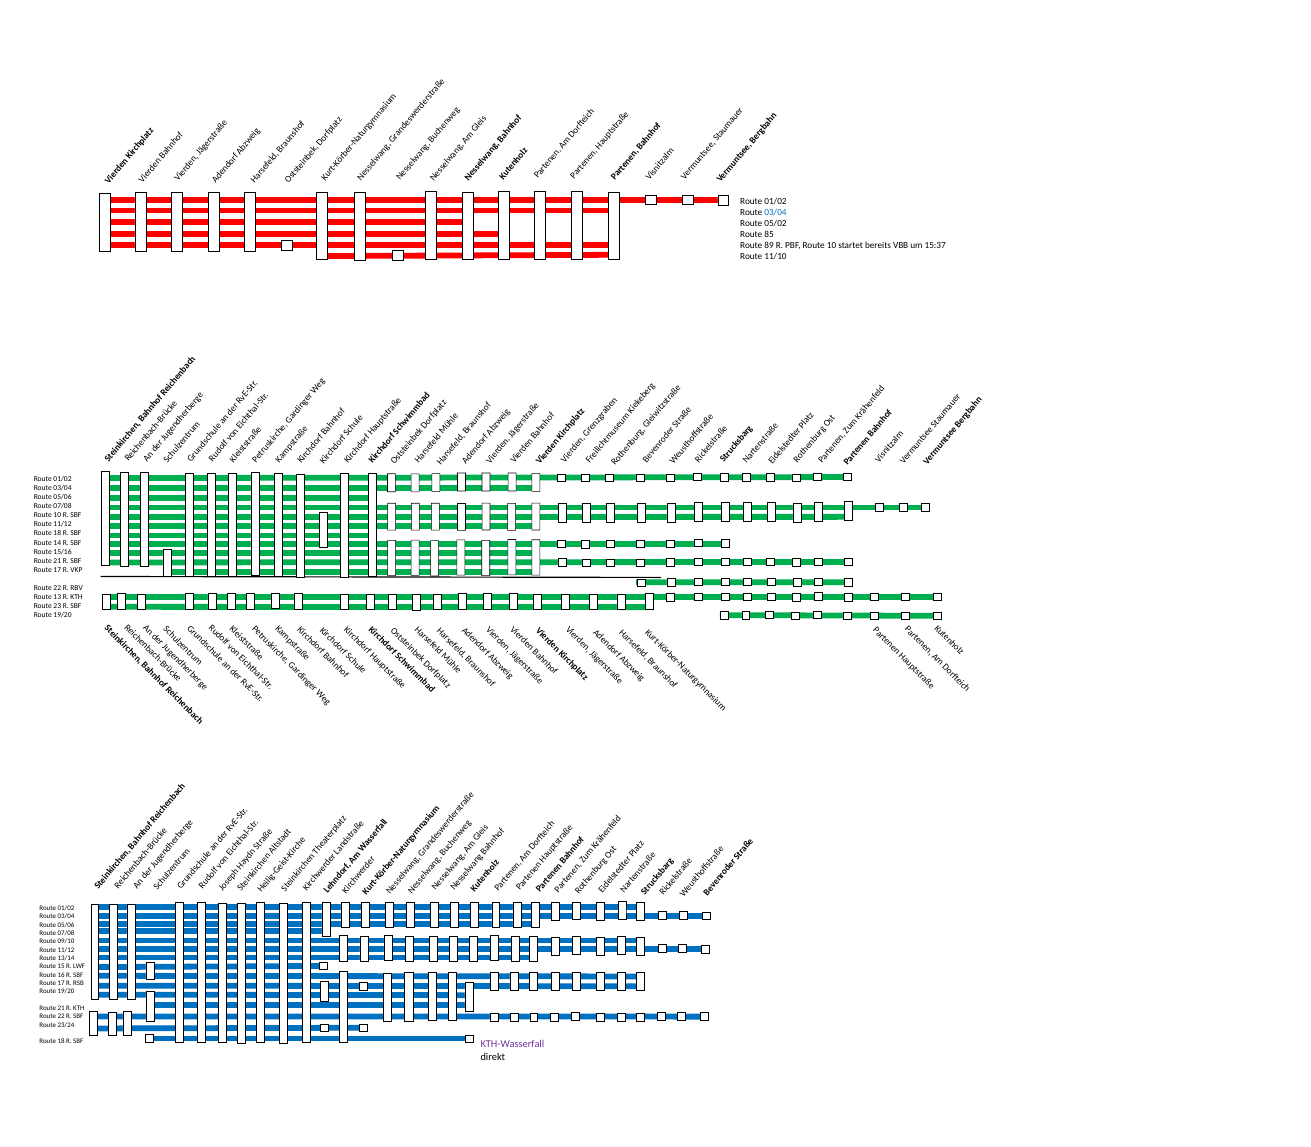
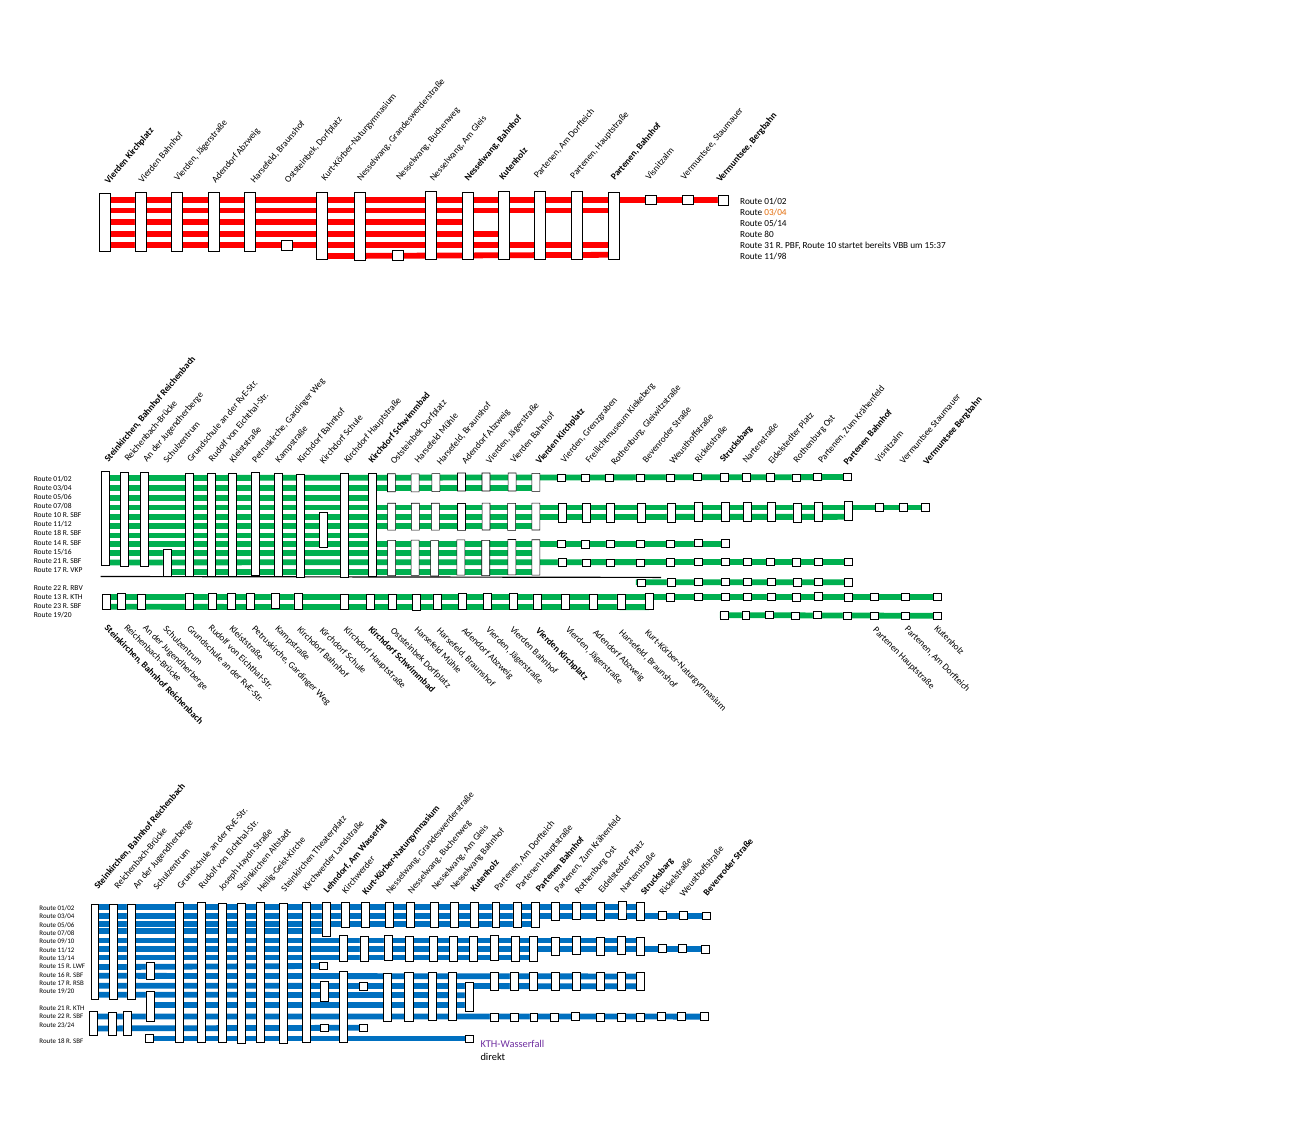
03/04 at (775, 213) colour: blue -> orange
05/02: 05/02 -> 05/14
85: 85 -> 80
89: 89 -> 31
11/10: 11/10 -> 11/98
